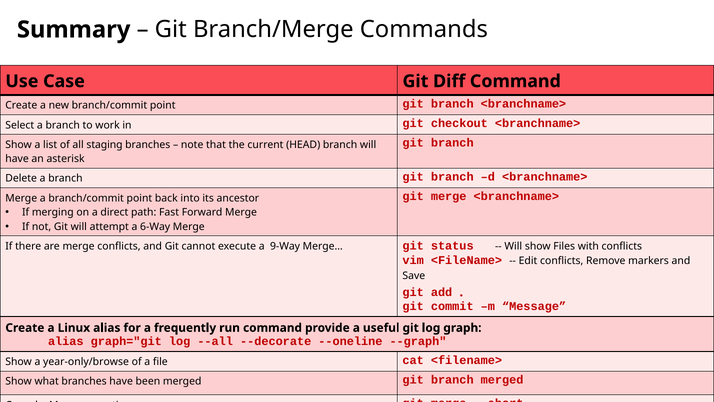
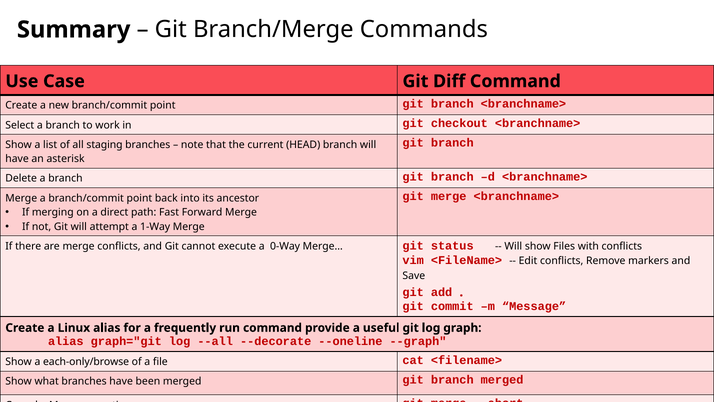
6-Way: 6-Way -> 1-Way
9-Way: 9-Way -> 0-Way
year-only/browse: year-only/browse -> each-only/browse
